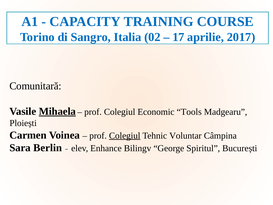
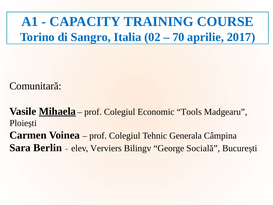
17: 17 -> 70
Colegiul at (125, 135) underline: present -> none
Voluntar: Voluntar -> Generala
Enhance: Enhance -> Verviers
Spiritul: Spiritul -> Socială
